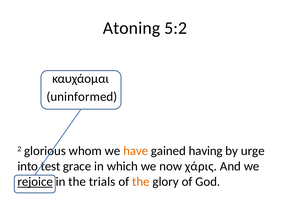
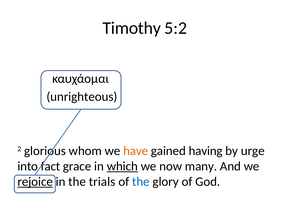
Atoning: Atoning -> Timothy
uninformed: uninformed -> unrighteous
test: test -> fact
which underline: none -> present
χάρις: χάρις -> many
the at (141, 182) colour: orange -> blue
